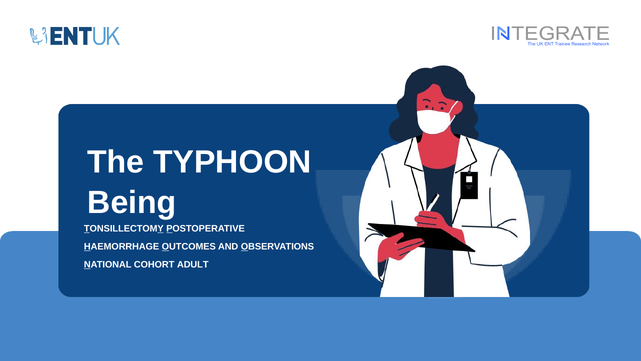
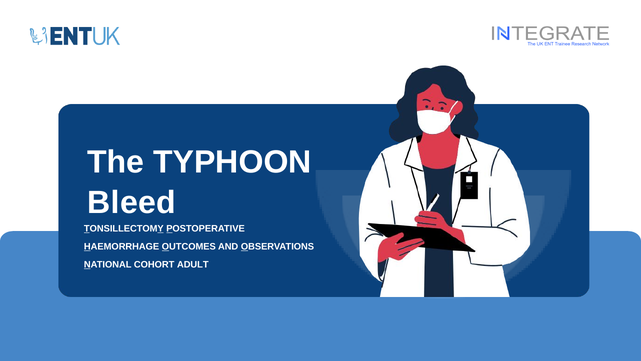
Being: Being -> Bleed
